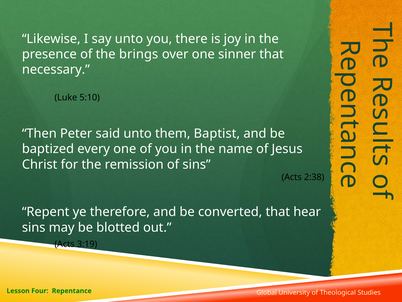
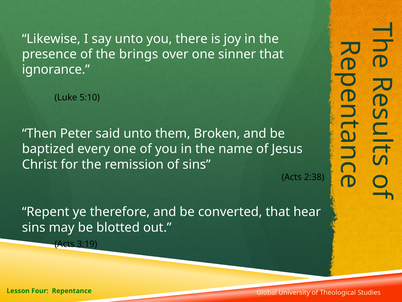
necessary: necessary -> ignorance
Baptist: Baptist -> Broken
